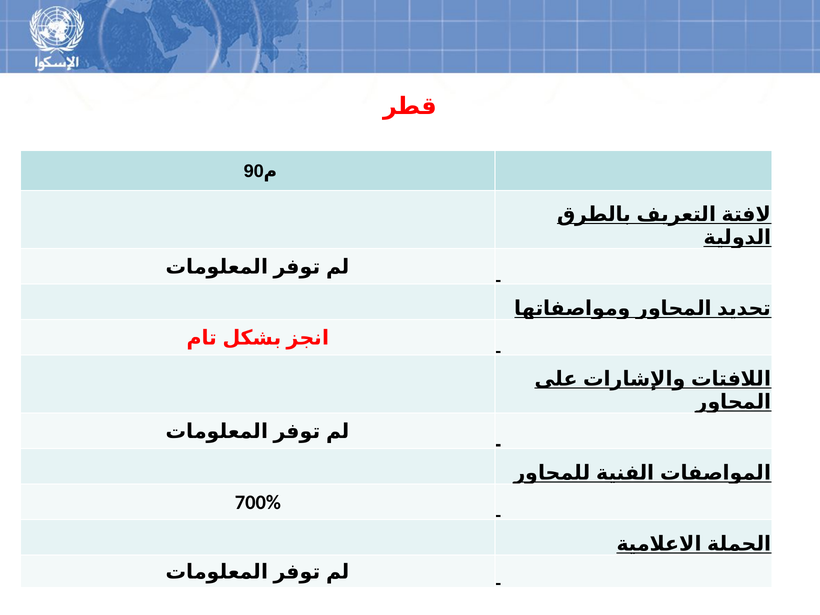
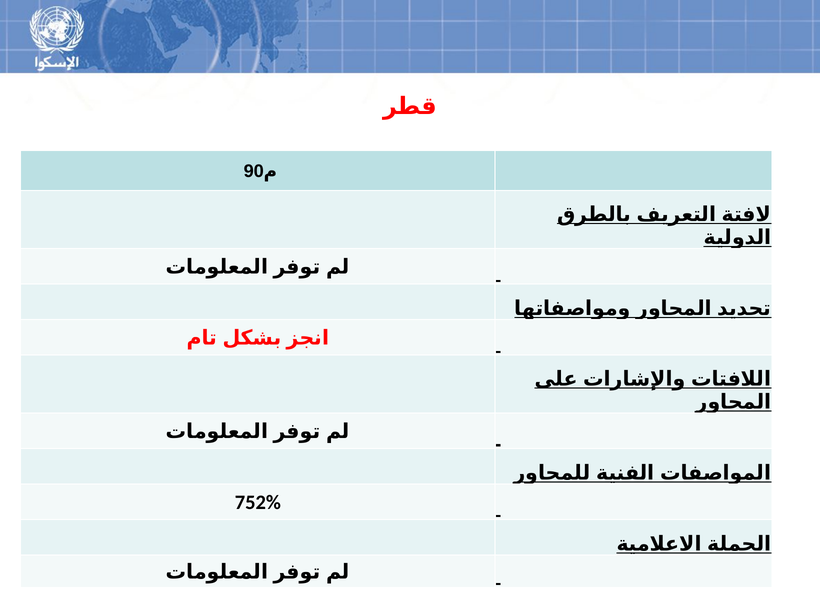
700%: 700% -> 752%
